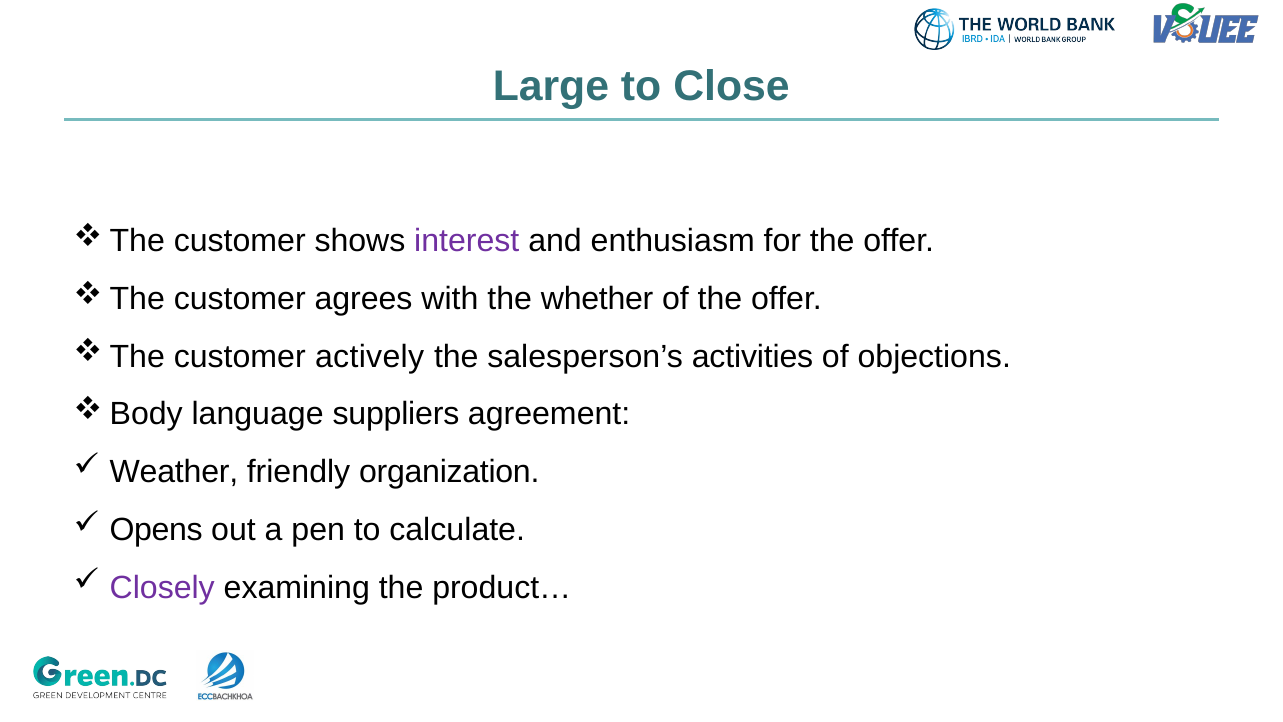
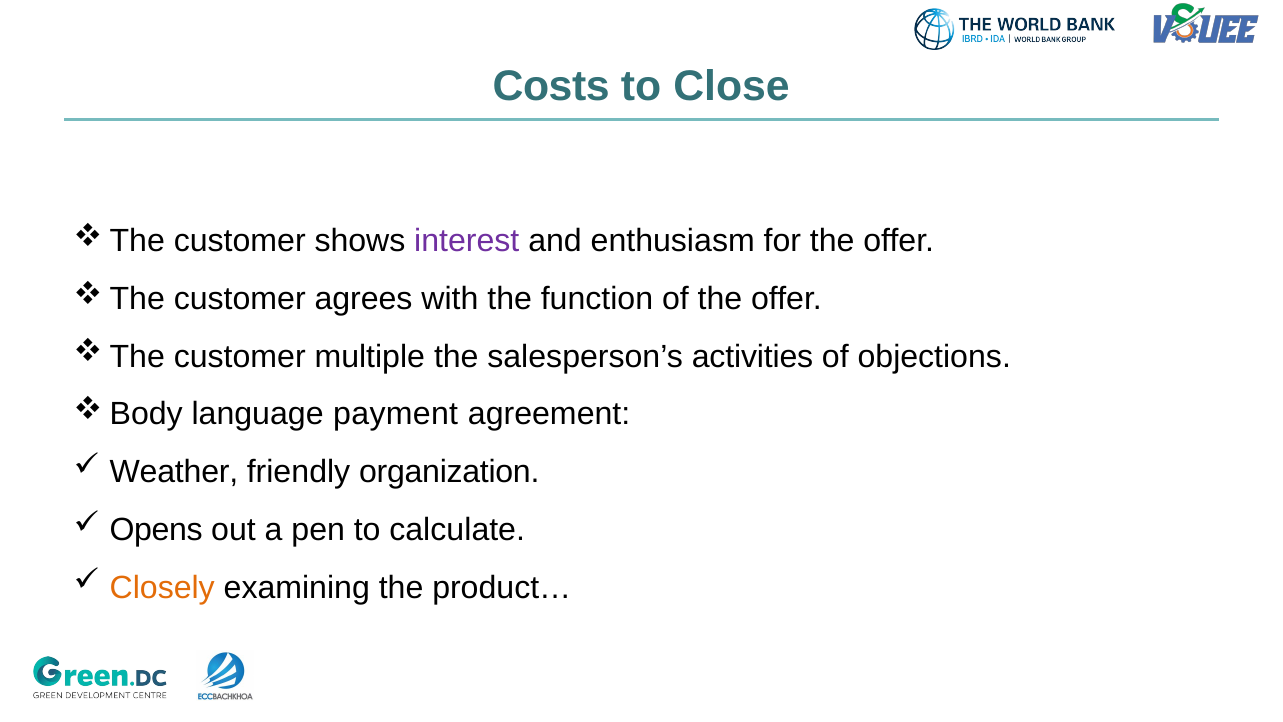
Large: Large -> Costs
whether: whether -> function
actively: actively -> multiple
suppliers: suppliers -> payment
Closely colour: purple -> orange
